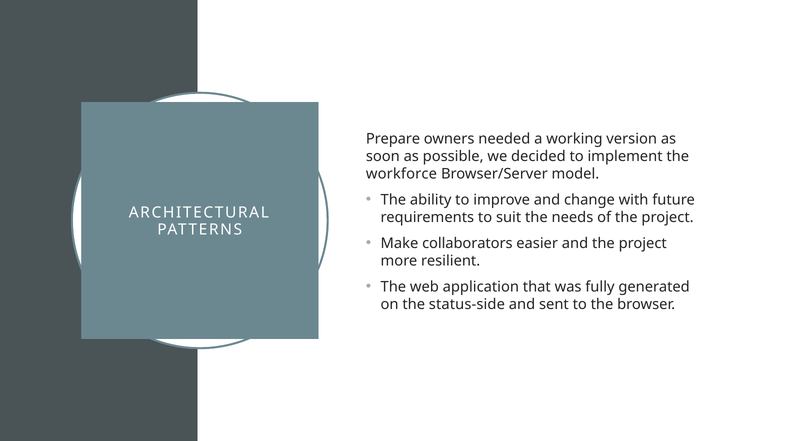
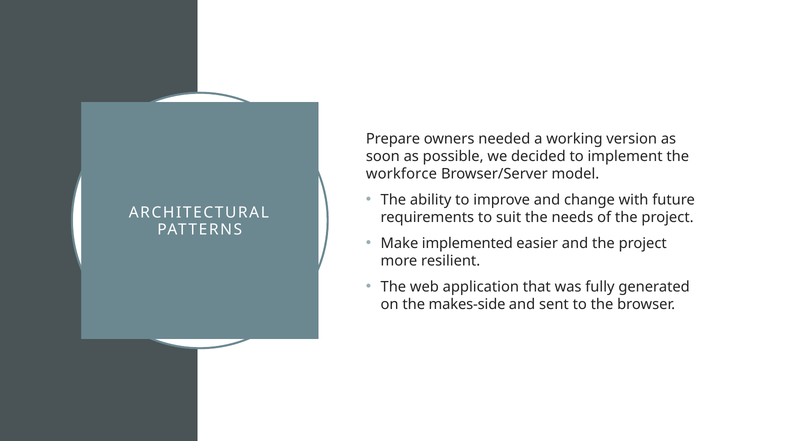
collaborators: collaborators -> implemented
status-side: status-side -> makes-side
